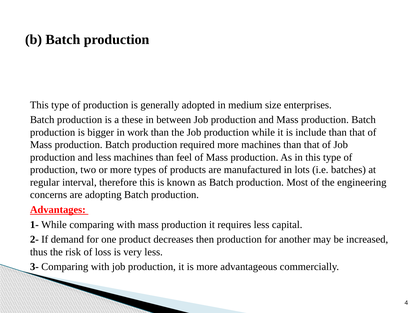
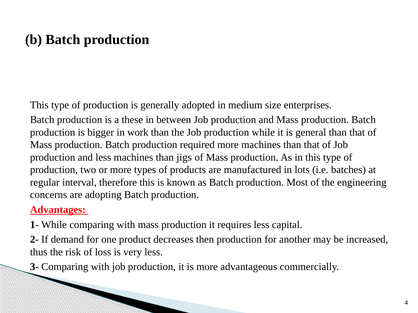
include: include -> general
feel: feel -> jigs
